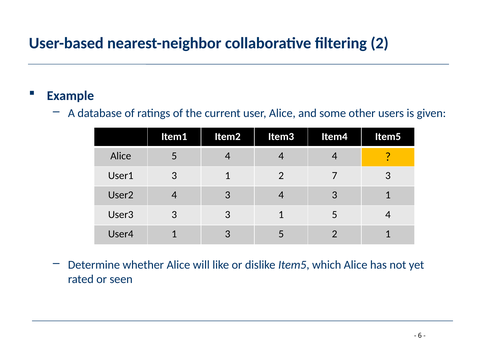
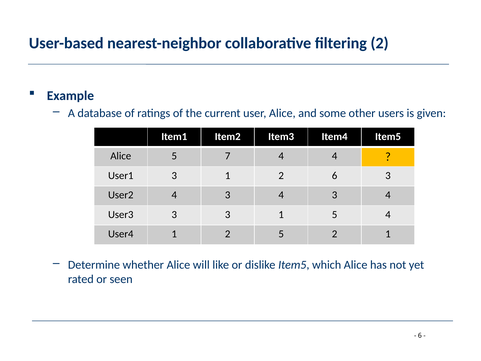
Alice 5 4: 4 -> 7
2 7: 7 -> 6
3 4 3 1: 1 -> 4
User4 1 3: 3 -> 2
